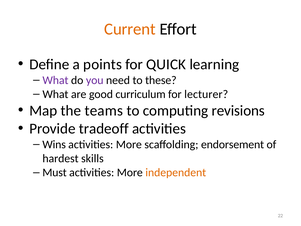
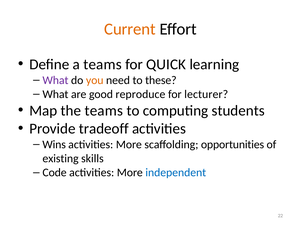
a points: points -> teams
you colour: purple -> orange
curriculum: curriculum -> reproduce
revisions: revisions -> students
endorsement: endorsement -> opportunities
hardest: hardest -> existing
Must: Must -> Code
independent colour: orange -> blue
